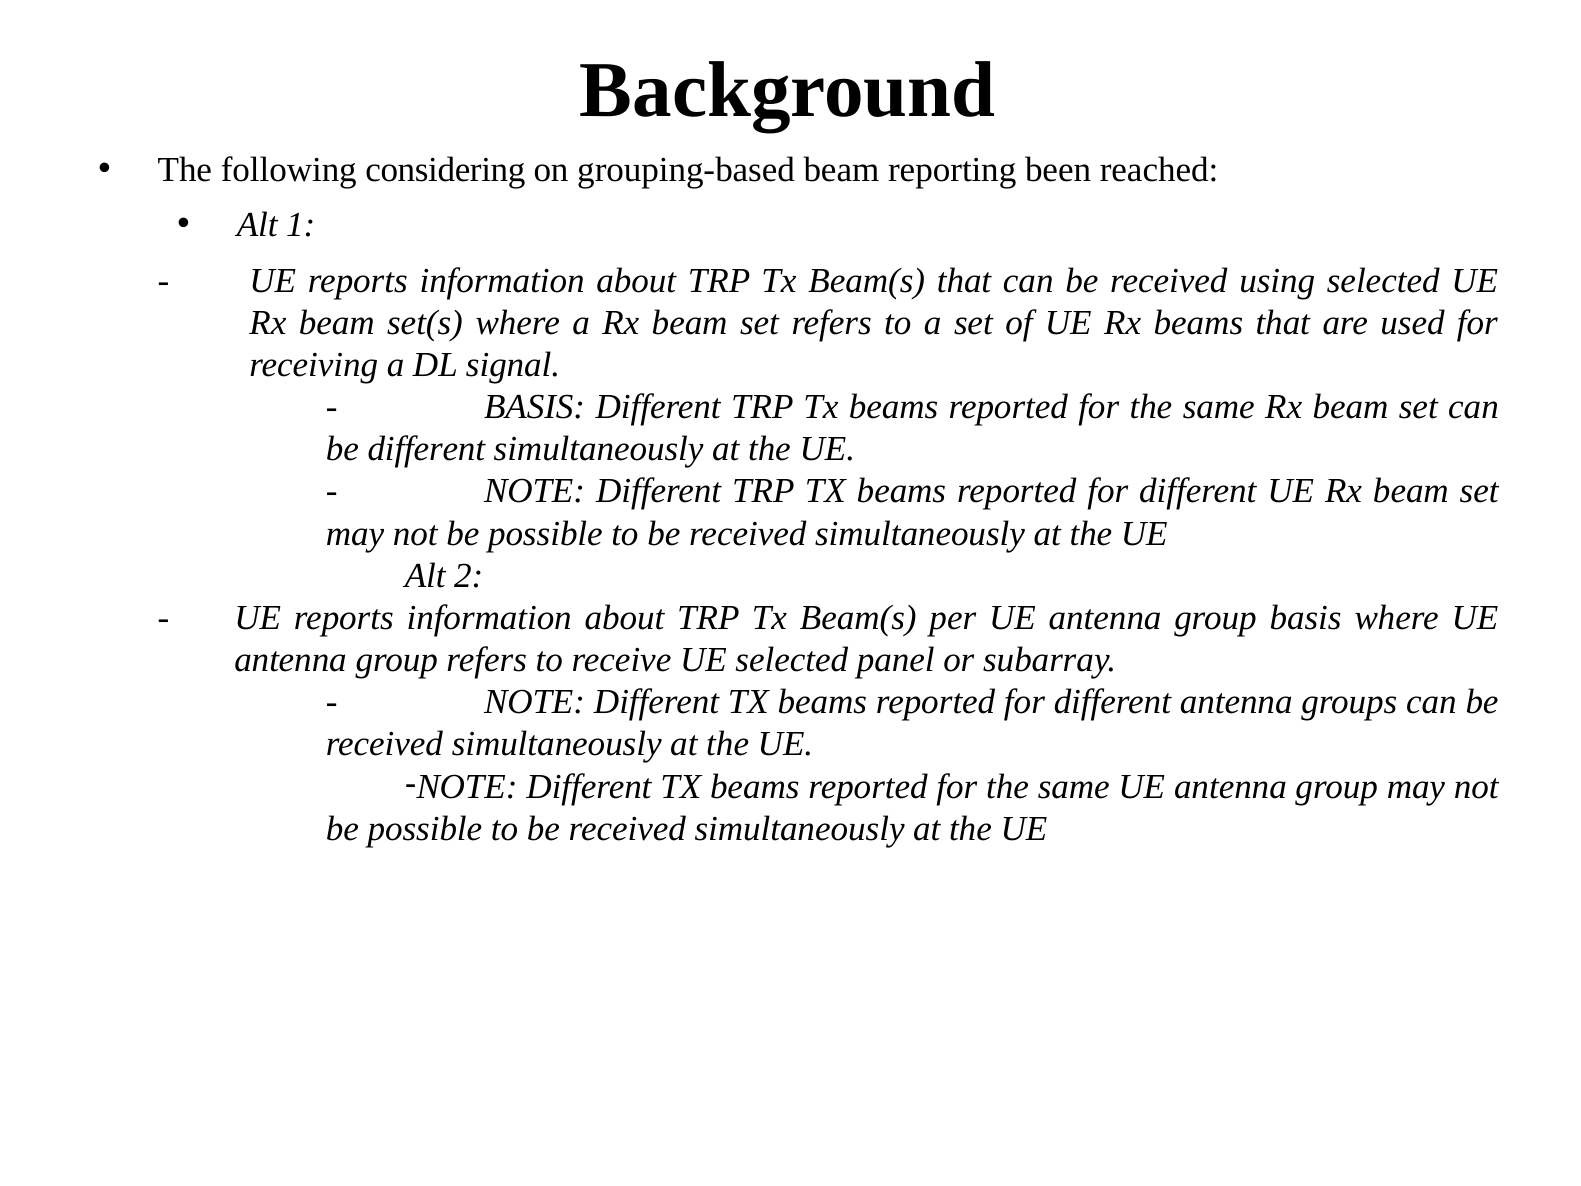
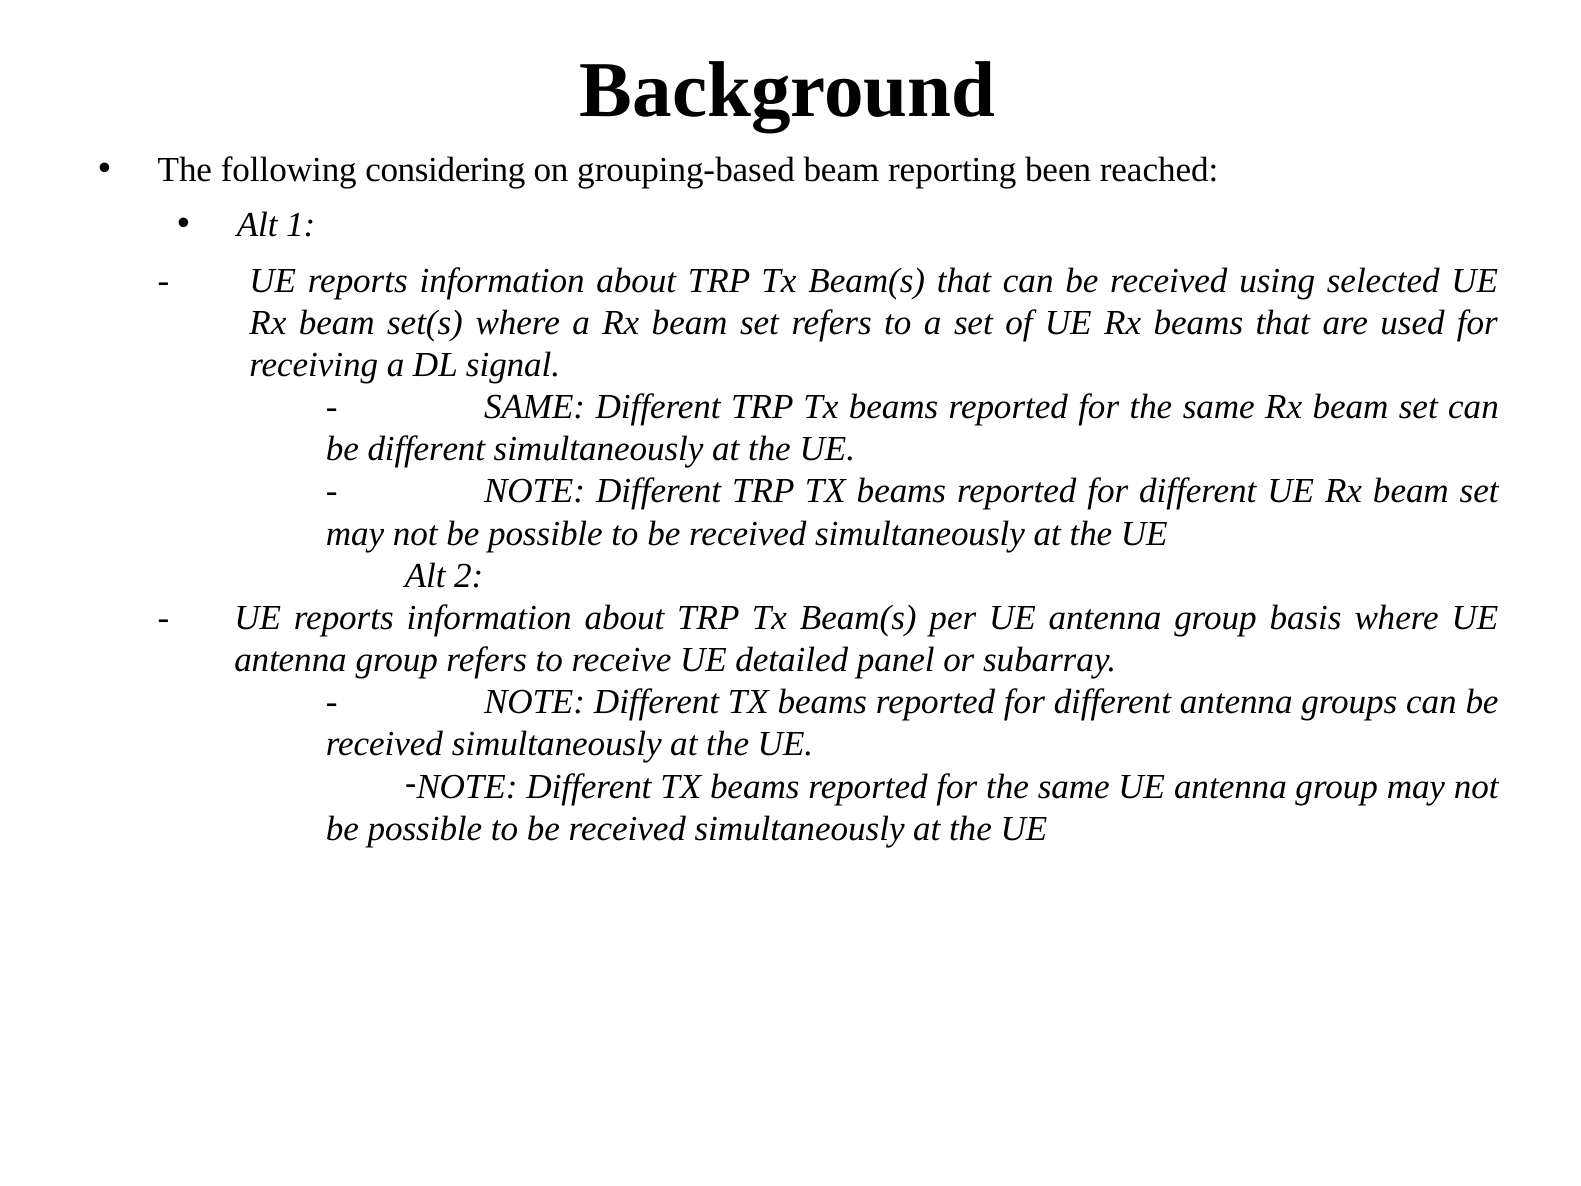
BASIS at (535, 407): BASIS -> SAME
UE selected: selected -> detailed
